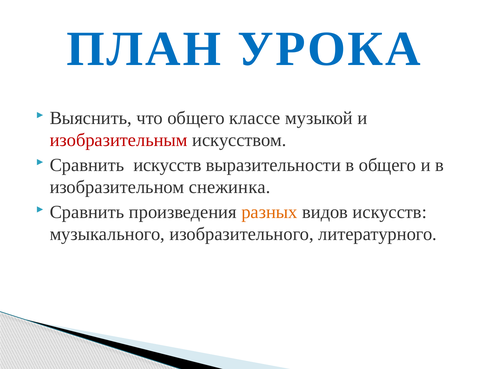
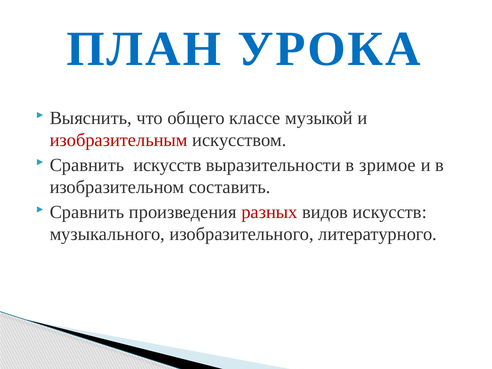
в общего: общего -> зримое
снежинка: снежинка -> составить
разных colour: orange -> red
